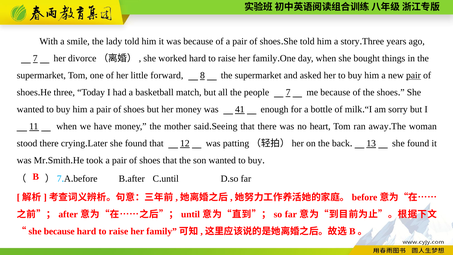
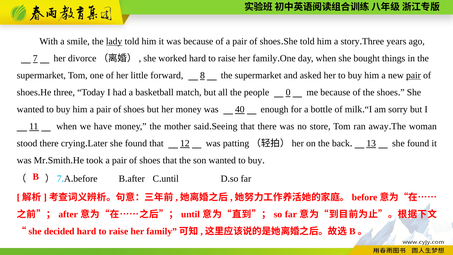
lady underline: none -> present
people 7: 7 -> 0
41: 41 -> 40
heart: heart -> store
she because: because -> decided
